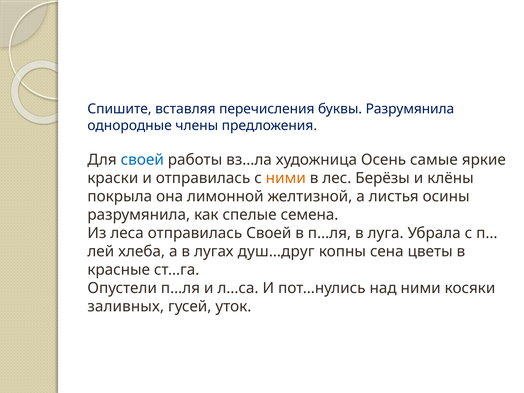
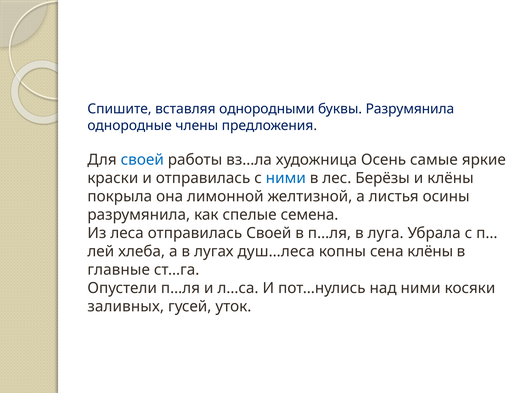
перечисления: перечисления -> однородными
ними at (286, 178) colour: orange -> blue
душ…друг: душ…друг -> душ…леса
сена цветы: цветы -> клёны
красные: красные -> главные
